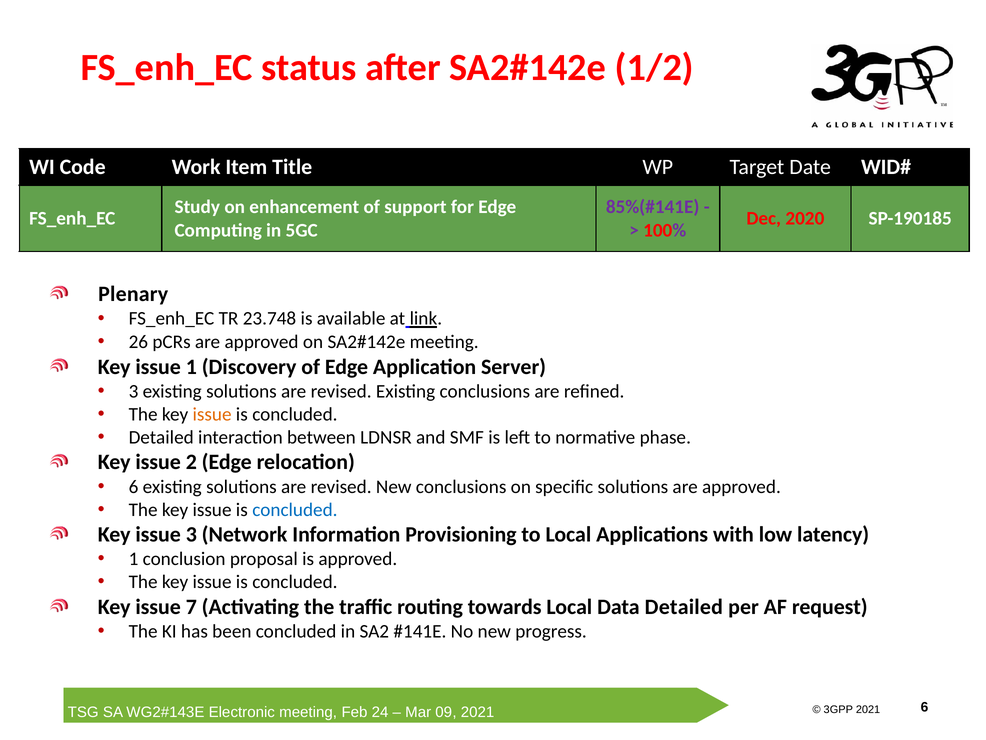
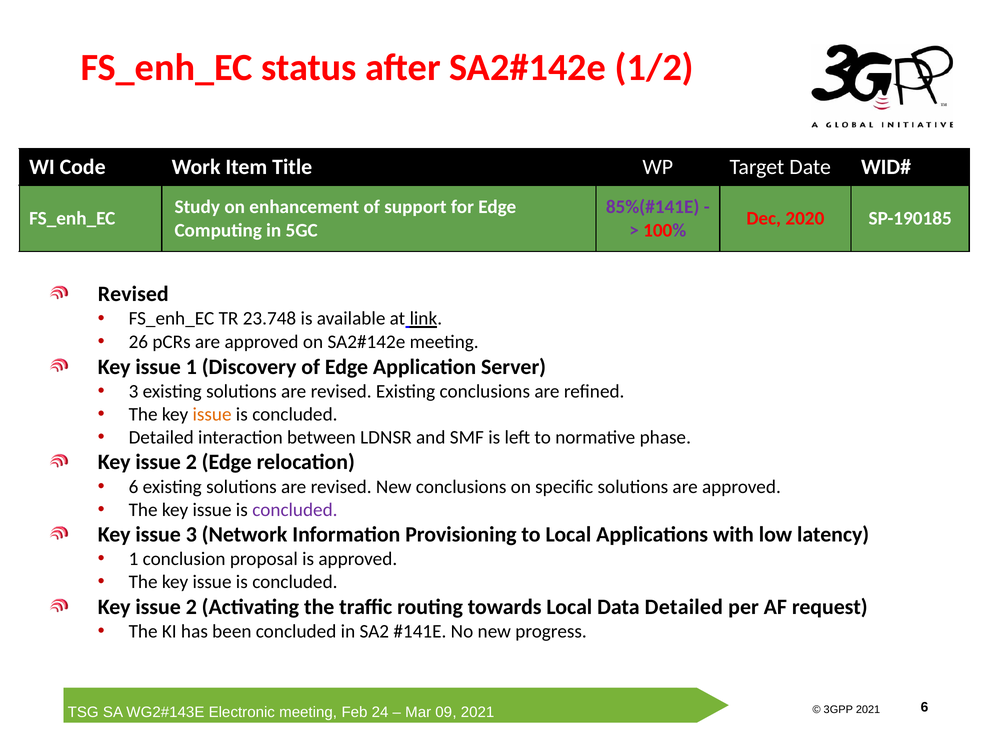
Plenary at (133, 294): Plenary -> Revised
concluded at (295, 509) colour: blue -> purple
7 at (191, 607): 7 -> 2
